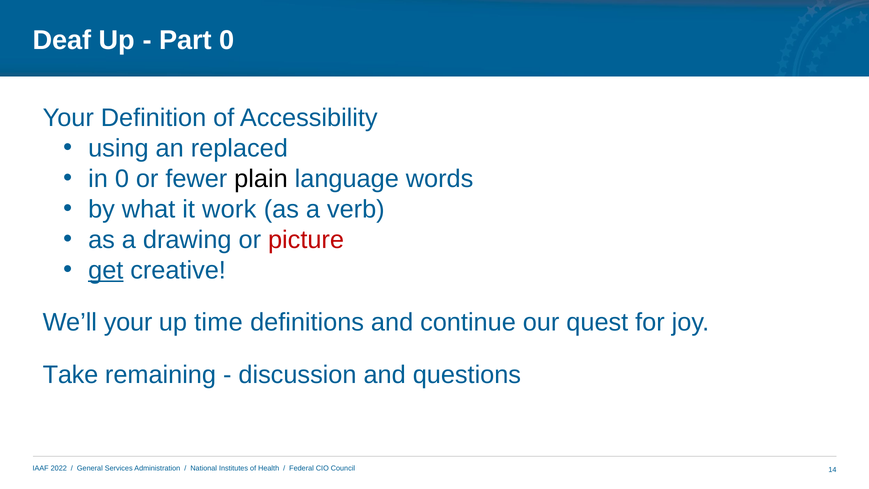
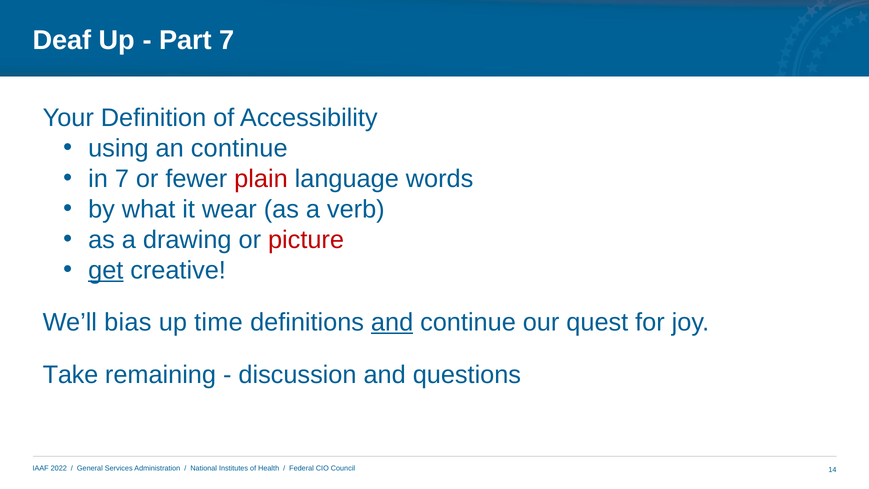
Part 0: 0 -> 7
an replaced: replaced -> continue
in 0: 0 -> 7
plain colour: black -> red
work: work -> wear
We’ll your: your -> bias
and at (392, 322) underline: none -> present
